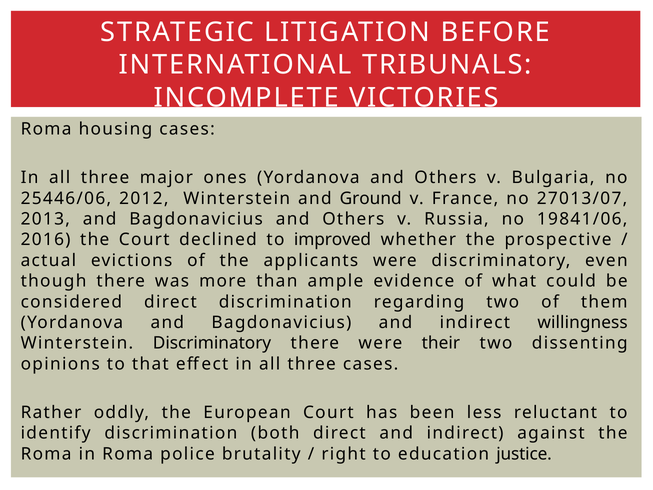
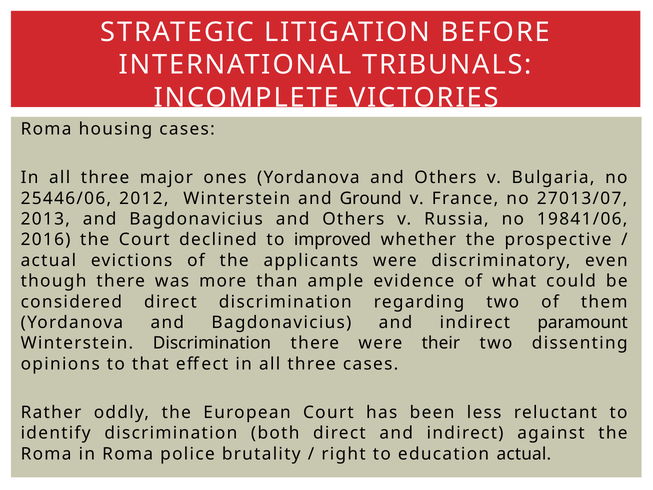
willingness: willingness -> paramount
Winterstein Discriminatory: Discriminatory -> Discrimination
education justice: justice -> actual
